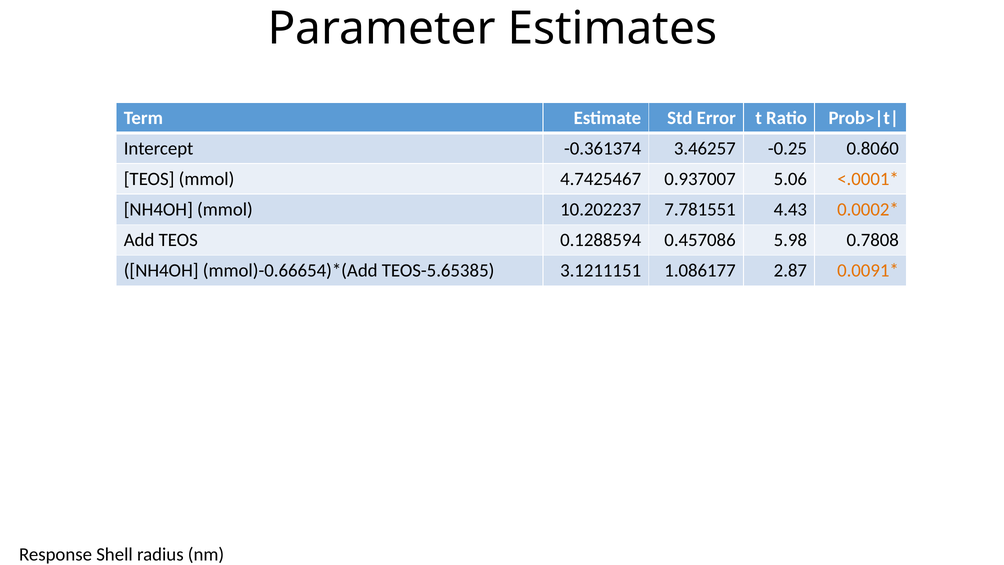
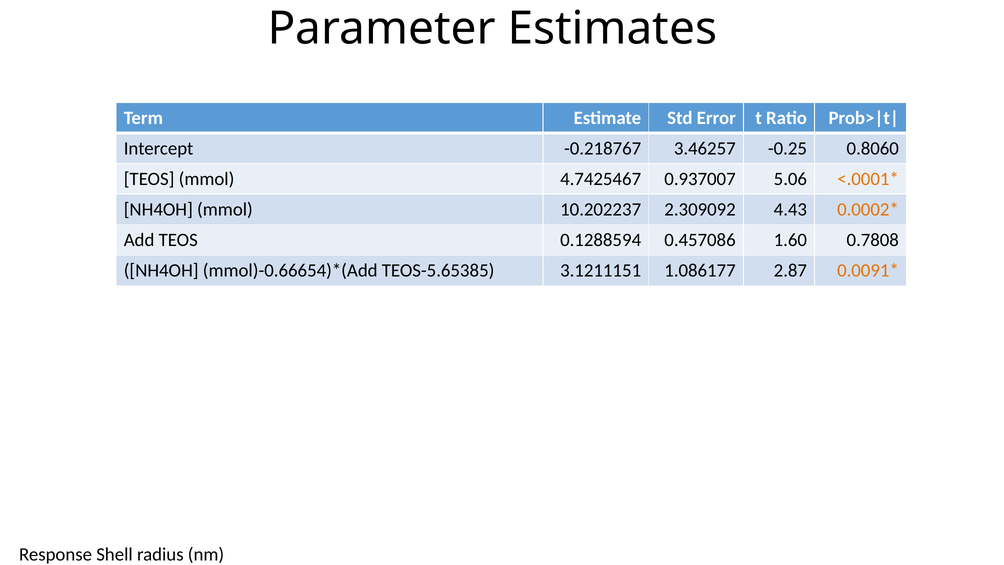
-0.361374: -0.361374 -> -0.218767
7.781551: 7.781551 -> 2.309092
5.98: 5.98 -> 1.60
